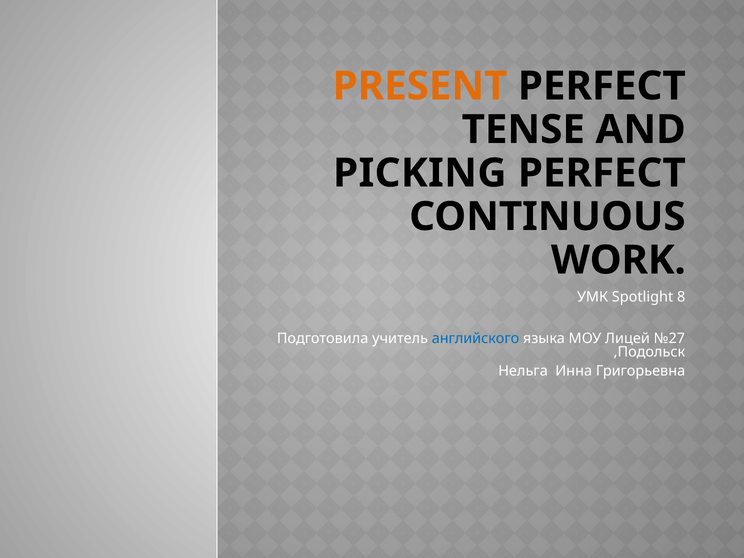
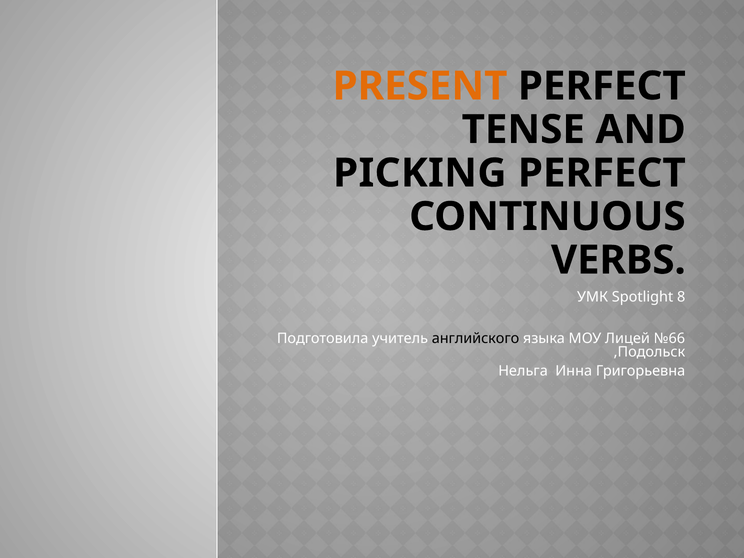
WORK: WORK -> VERBS
английского colour: blue -> black
№27: №27 -> №66
